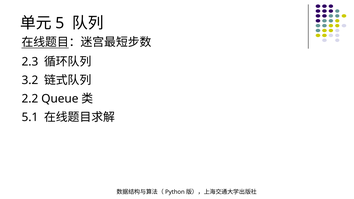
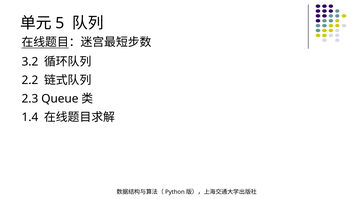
2.3: 2.3 -> 3.2
3.2: 3.2 -> 2.2
2.2: 2.2 -> 2.3
5.1: 5.1 -> 1.4
